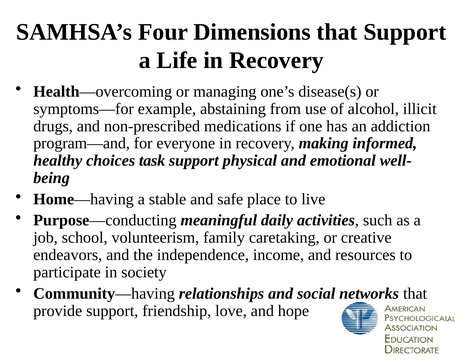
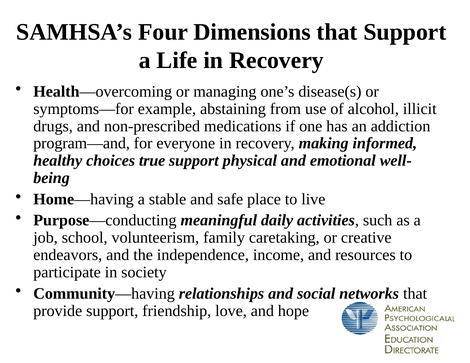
task: task -> true
